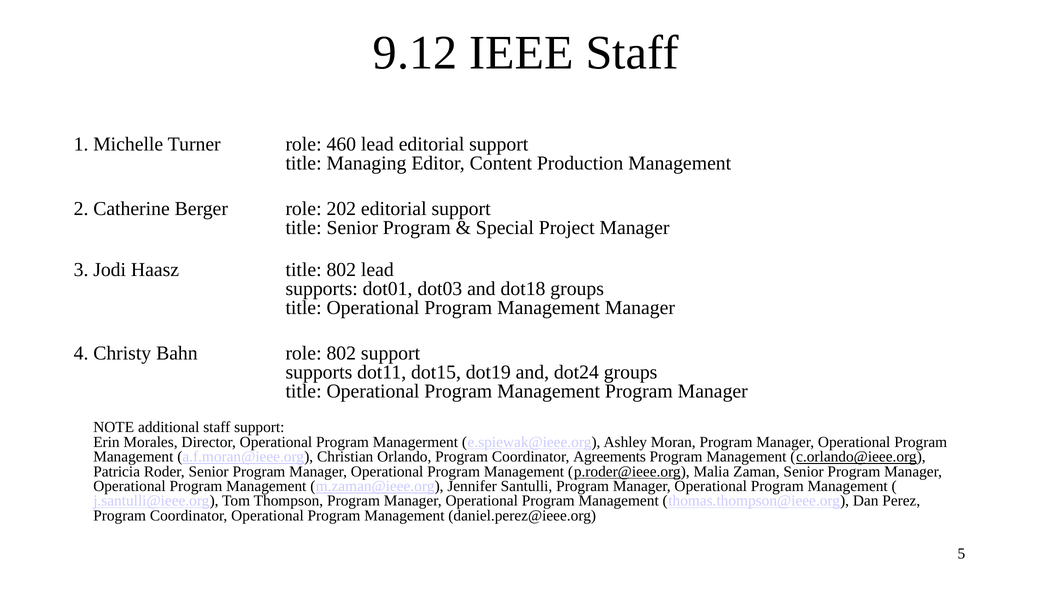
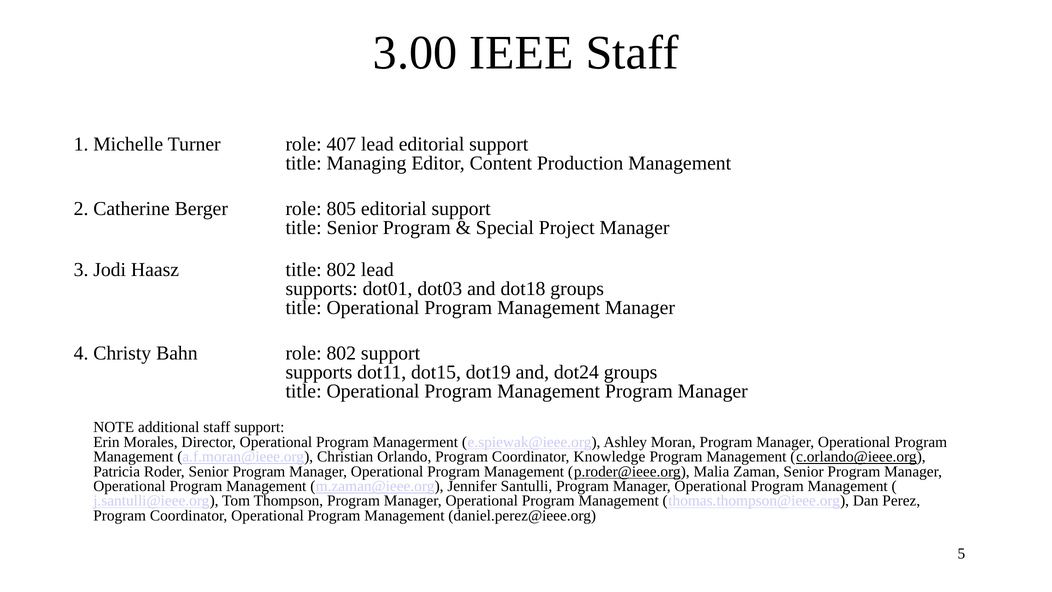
9.12: 9.12 -> 3.00
460: 460 -> 407
202: 202 -> 805
Agreements: Agreements -> Knowledge
